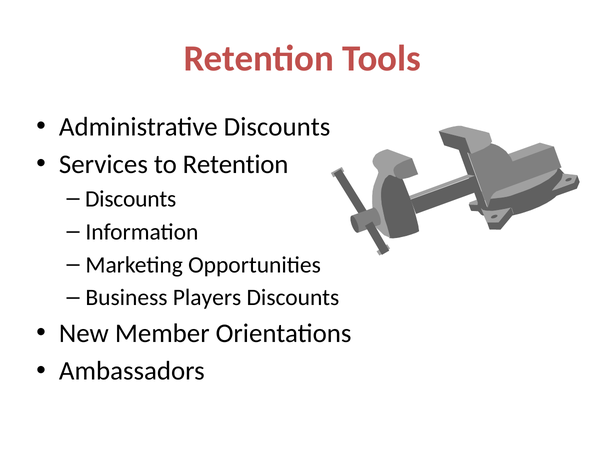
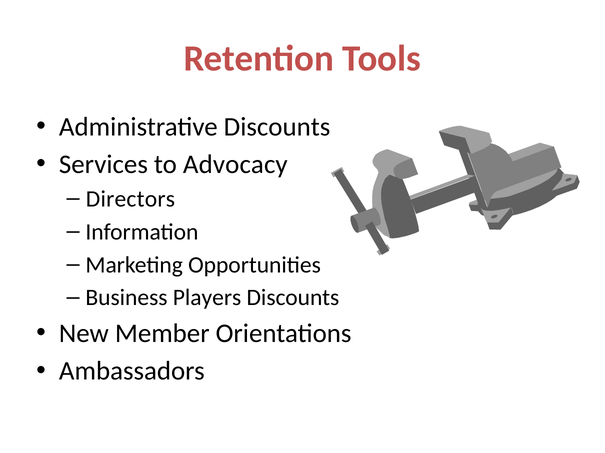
to Retention: Retention -> Advocacy
Discounts at (131, 199): Discounts -> Directors
